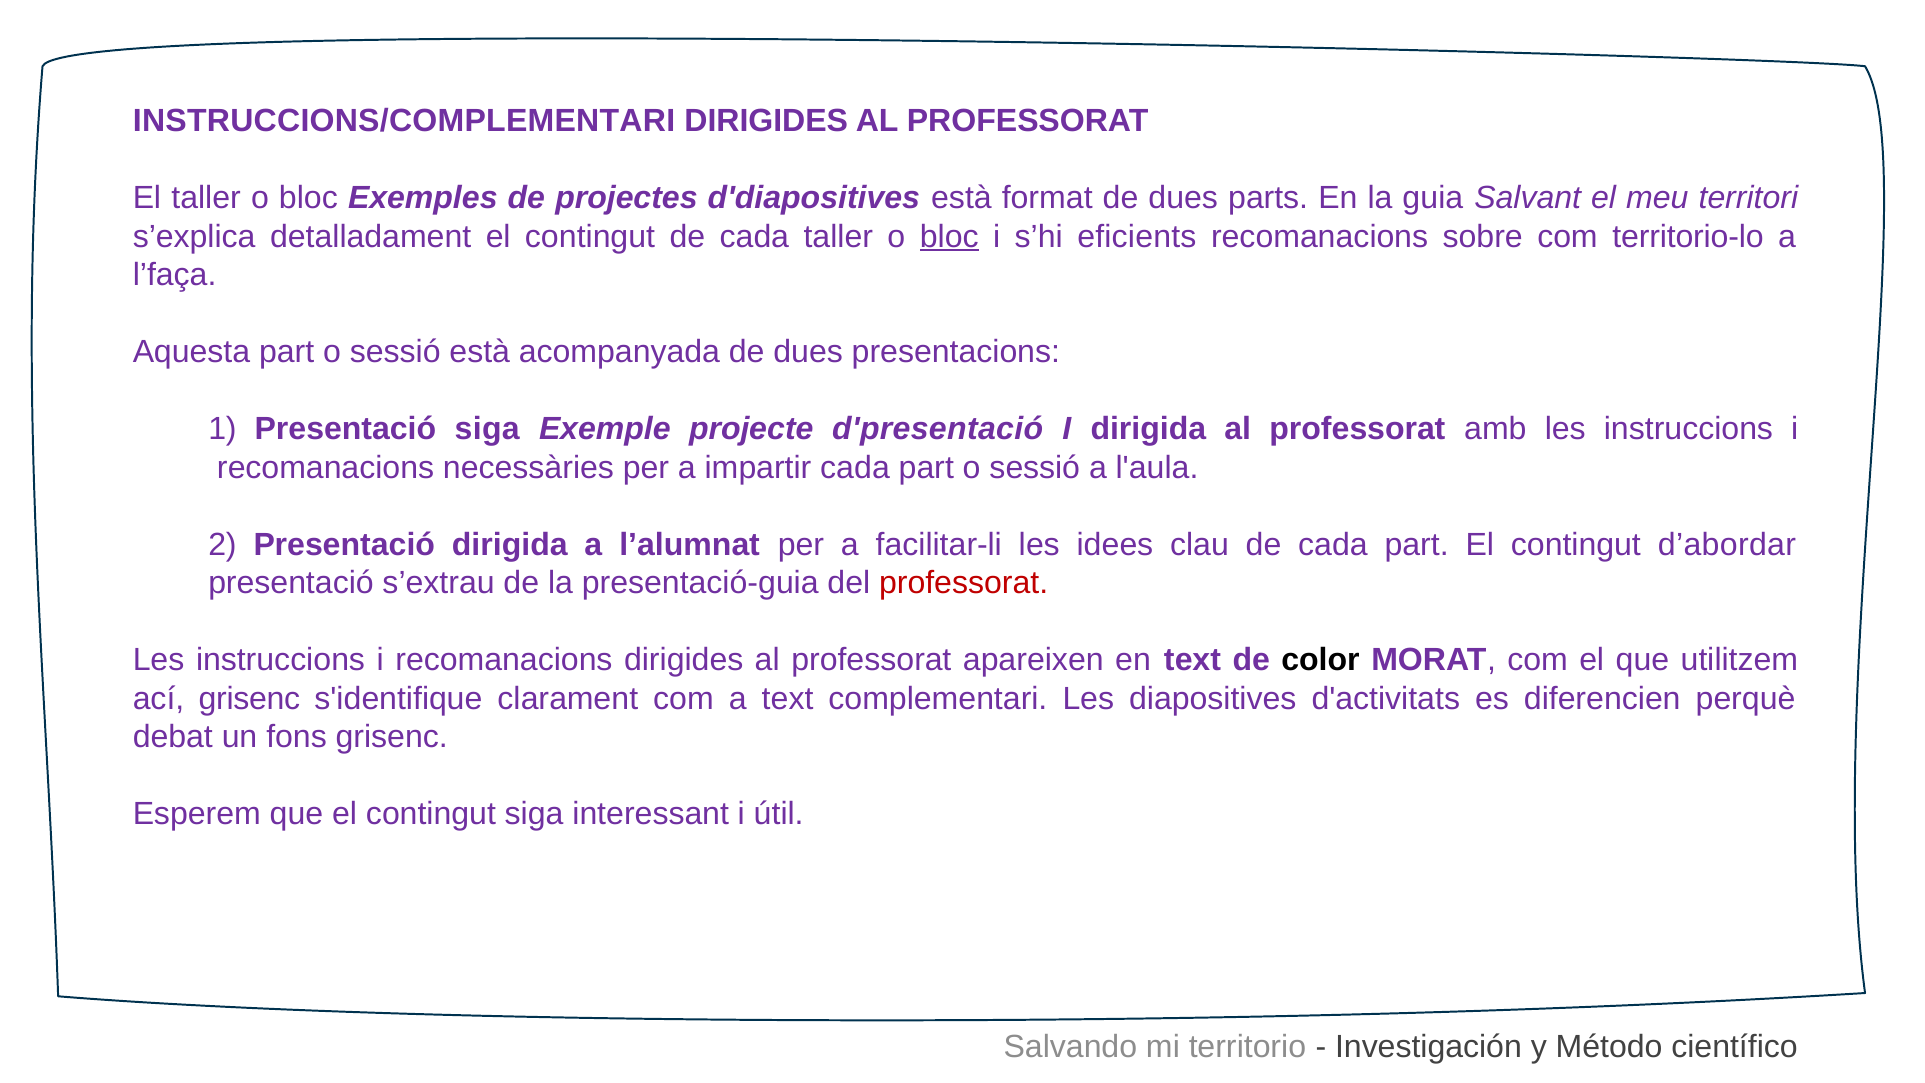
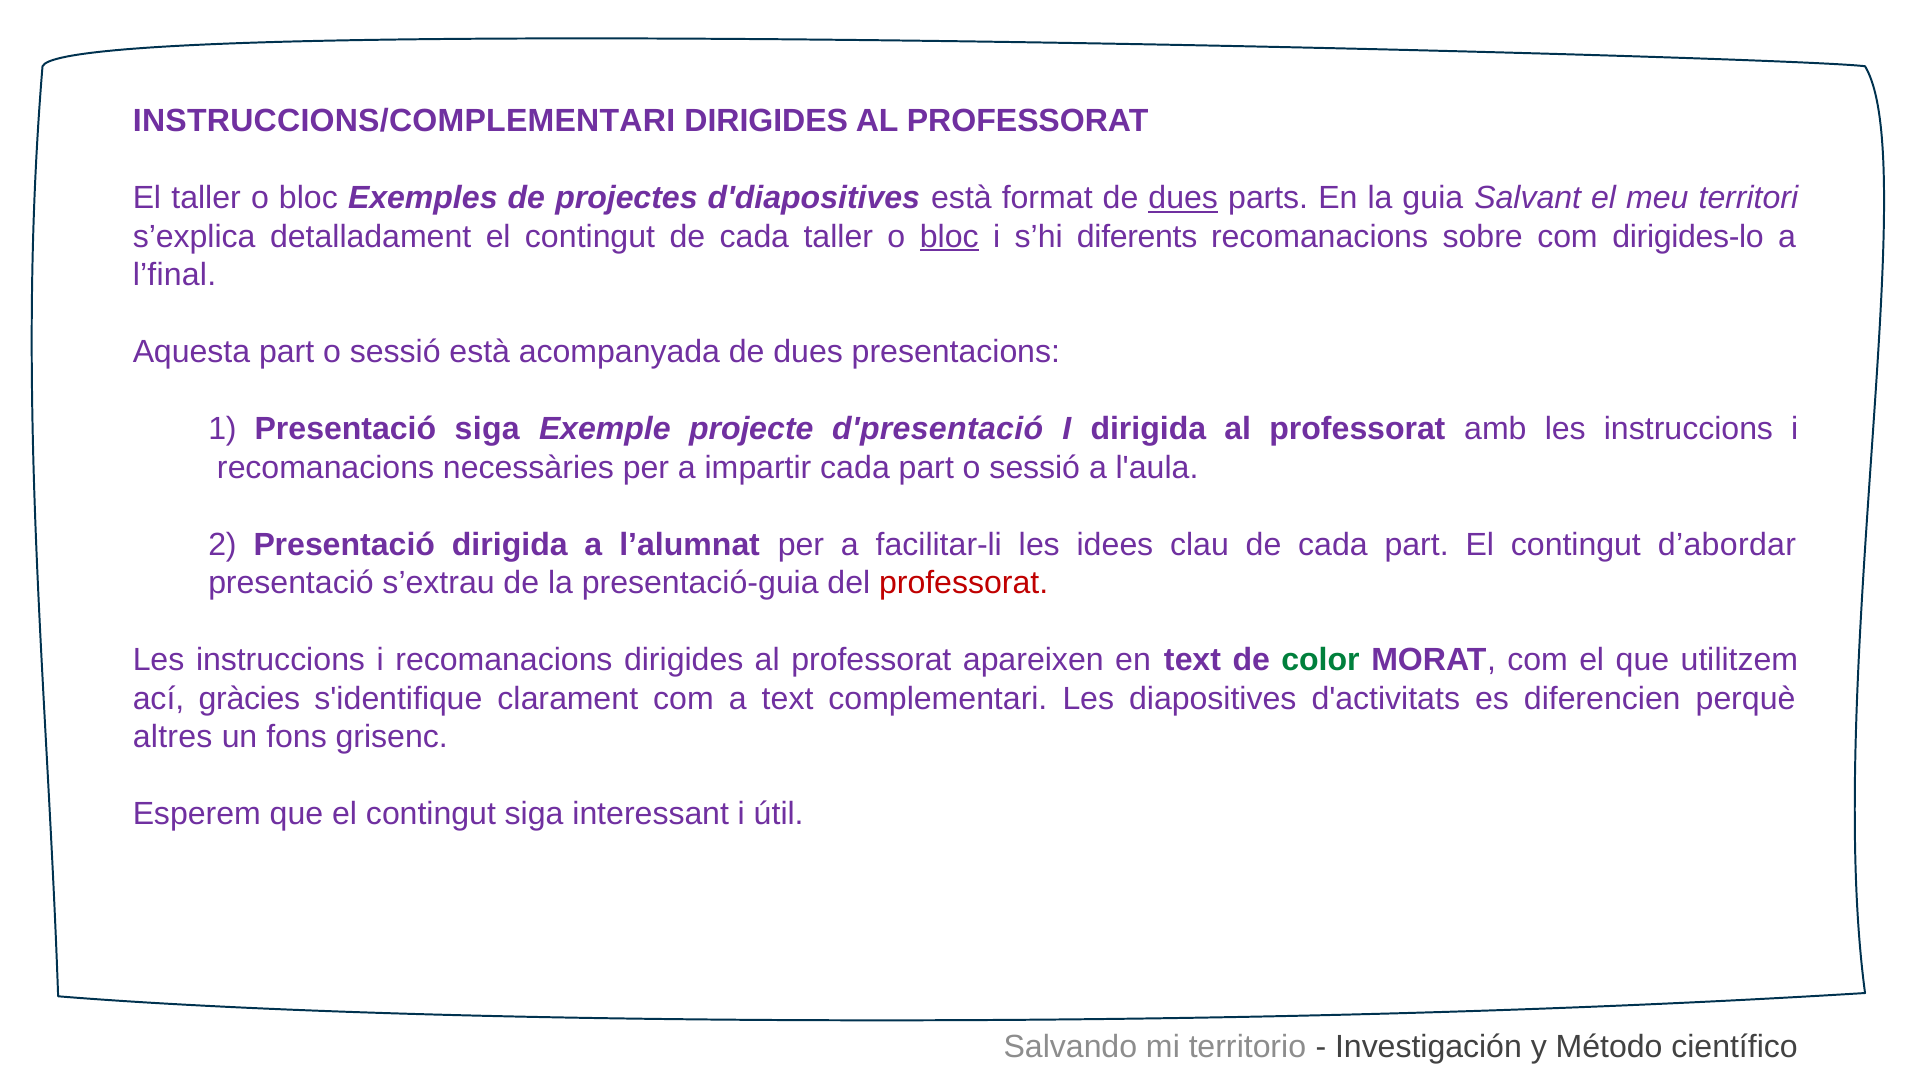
dues at (1183, 198) underline: none -> present
eficients: eficients -> diferents
territorio-lo: territorio-lo -> dirigides-lo
l’faça: l’faça -> l’final
color colour: black -> green
ací grisenc: grisenc -> gràcies
debat: debat -> altres
